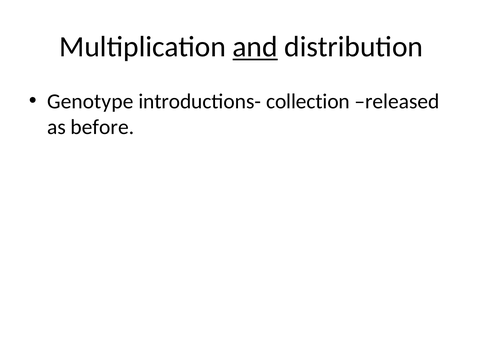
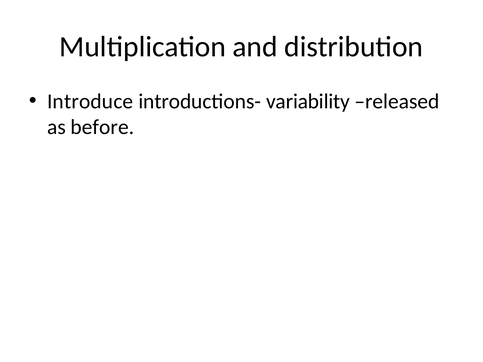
and underline: present -> none
Genotype: Genotype -> Introduce
collection: collection -> variability
